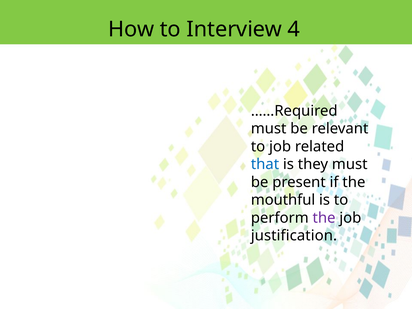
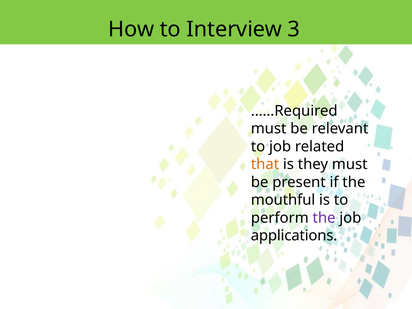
4: 4 -> 3
that colour: blue -> orange
justification: justification -> applications
